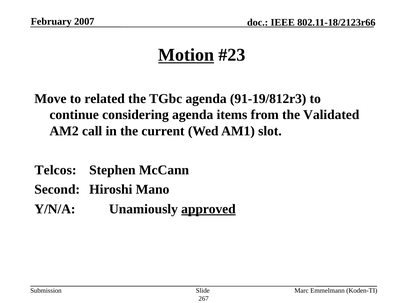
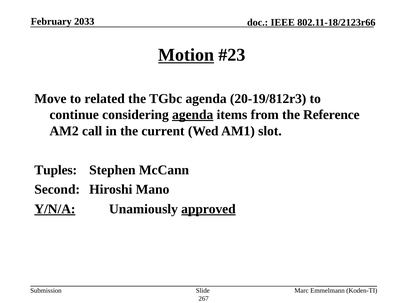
2007: 2007 -> 2033
91-19/812r3: 91-19/812r3 -> 20-19/812r3
agenda at (193, 115) underline: none -> present
Validated: Validated -> Reference
Telcos: Telcos -> Tuples
Y/N/A underline: none -> present
